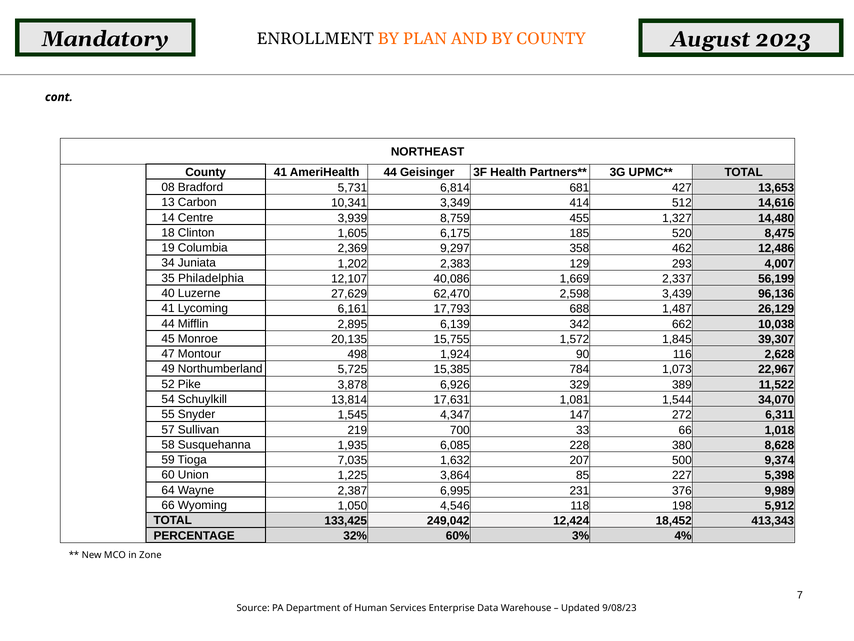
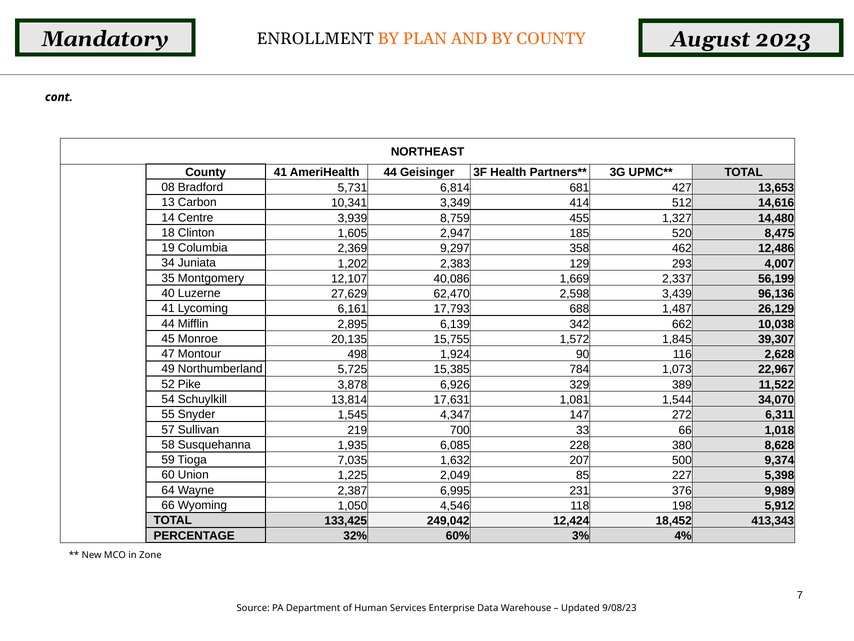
6,175: 6,175 -> 2,947
Philadelphia: Philadelphia -> Montgomery
3,864: 3,864 -> 2,049
